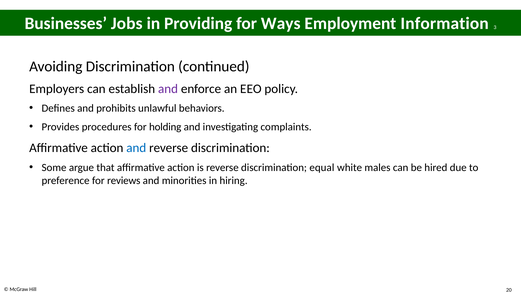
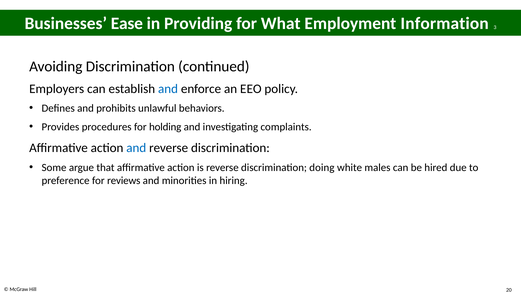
Jobs: Jobs -> Ease
Ways: Ways -> What
and at (168, 89) colour: purple -> blue
equal: equal -> doing
